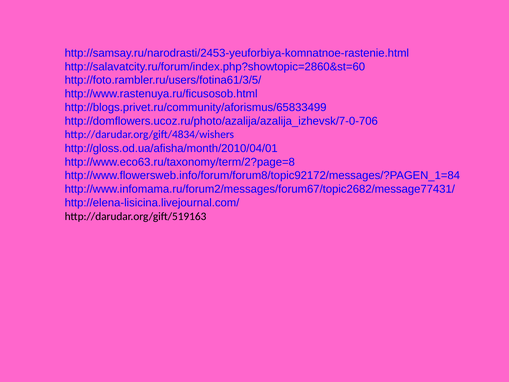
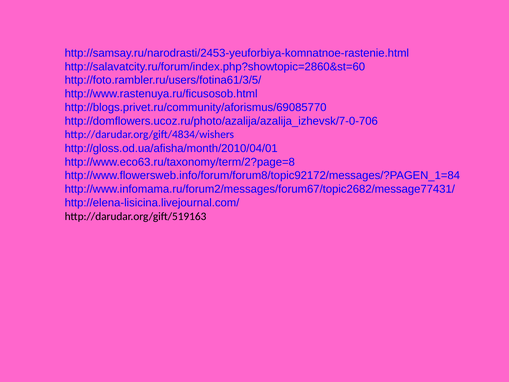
http://blogs.privet.ru/community/aforismus/65833499: http://blogs.privet.ru/community/aforismus/65833499 -> http://blogs.privet.ru/community/aforismus/69085770
